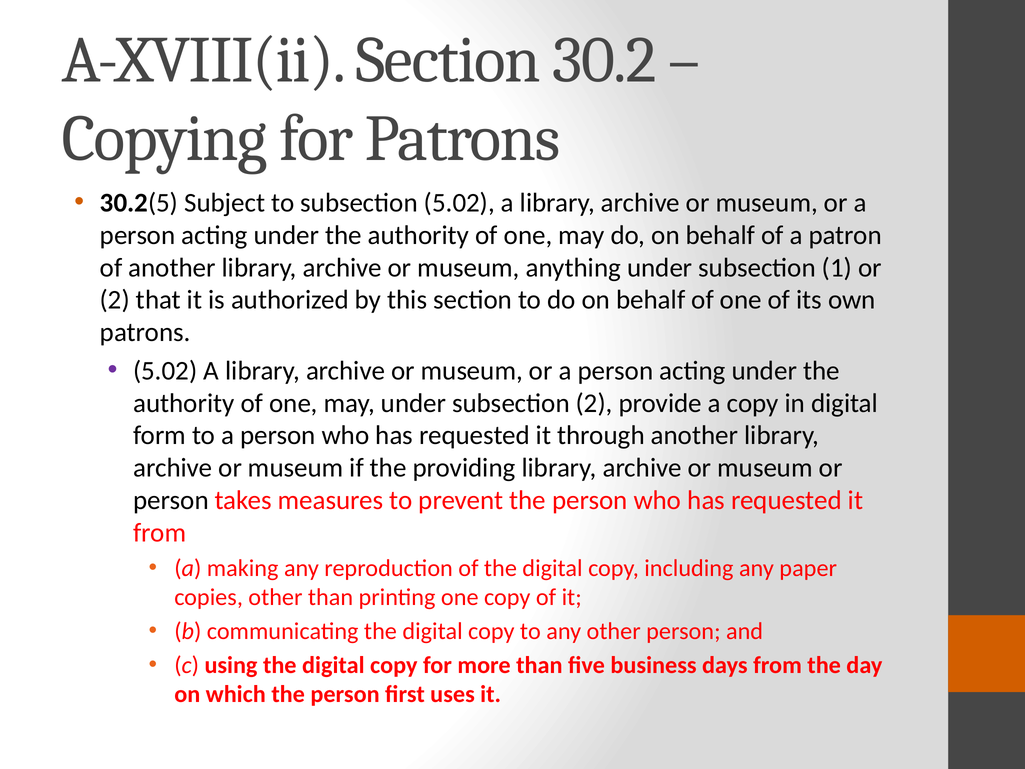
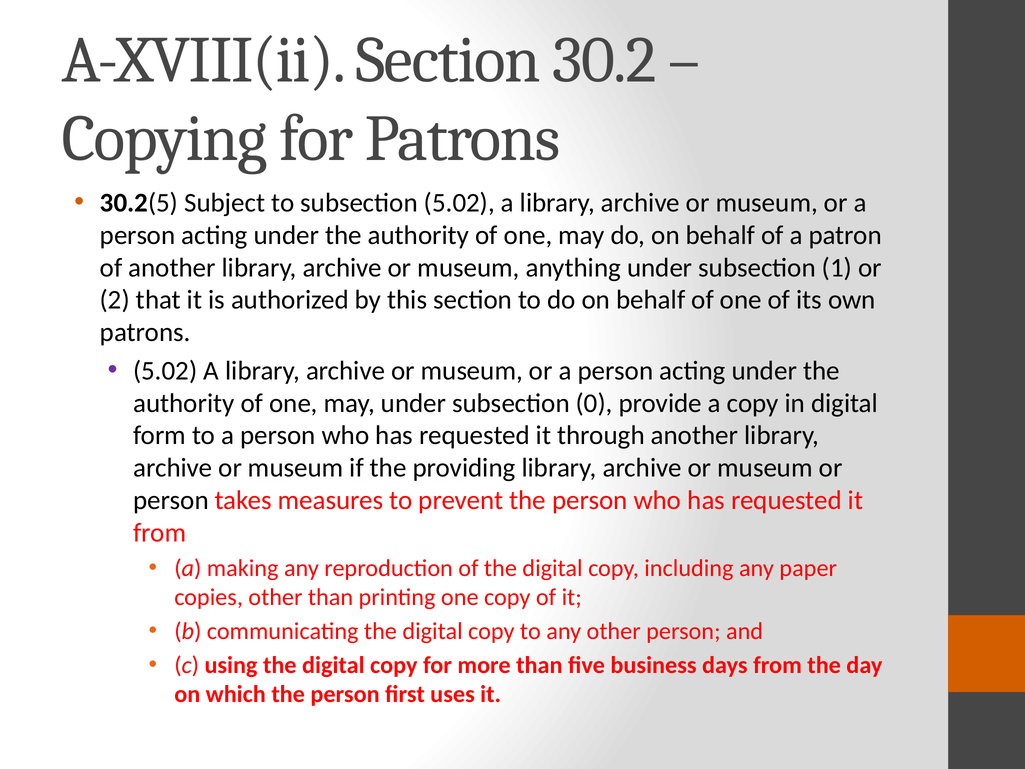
subsection 2: 2 -> 0
